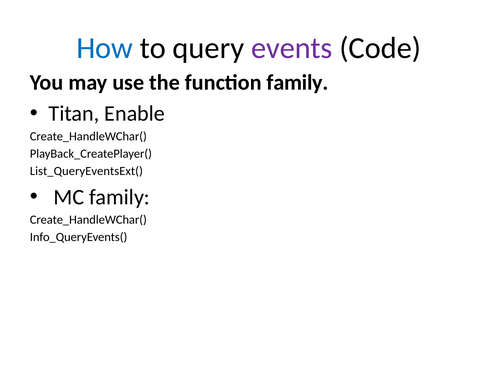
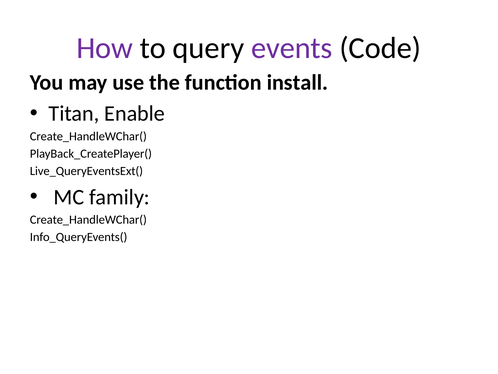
How colour: blue -> purple
function family: family -> install
List_QueryEventsExt(: List_QueryEventsExt( -> Live_QueryEventsExt(
